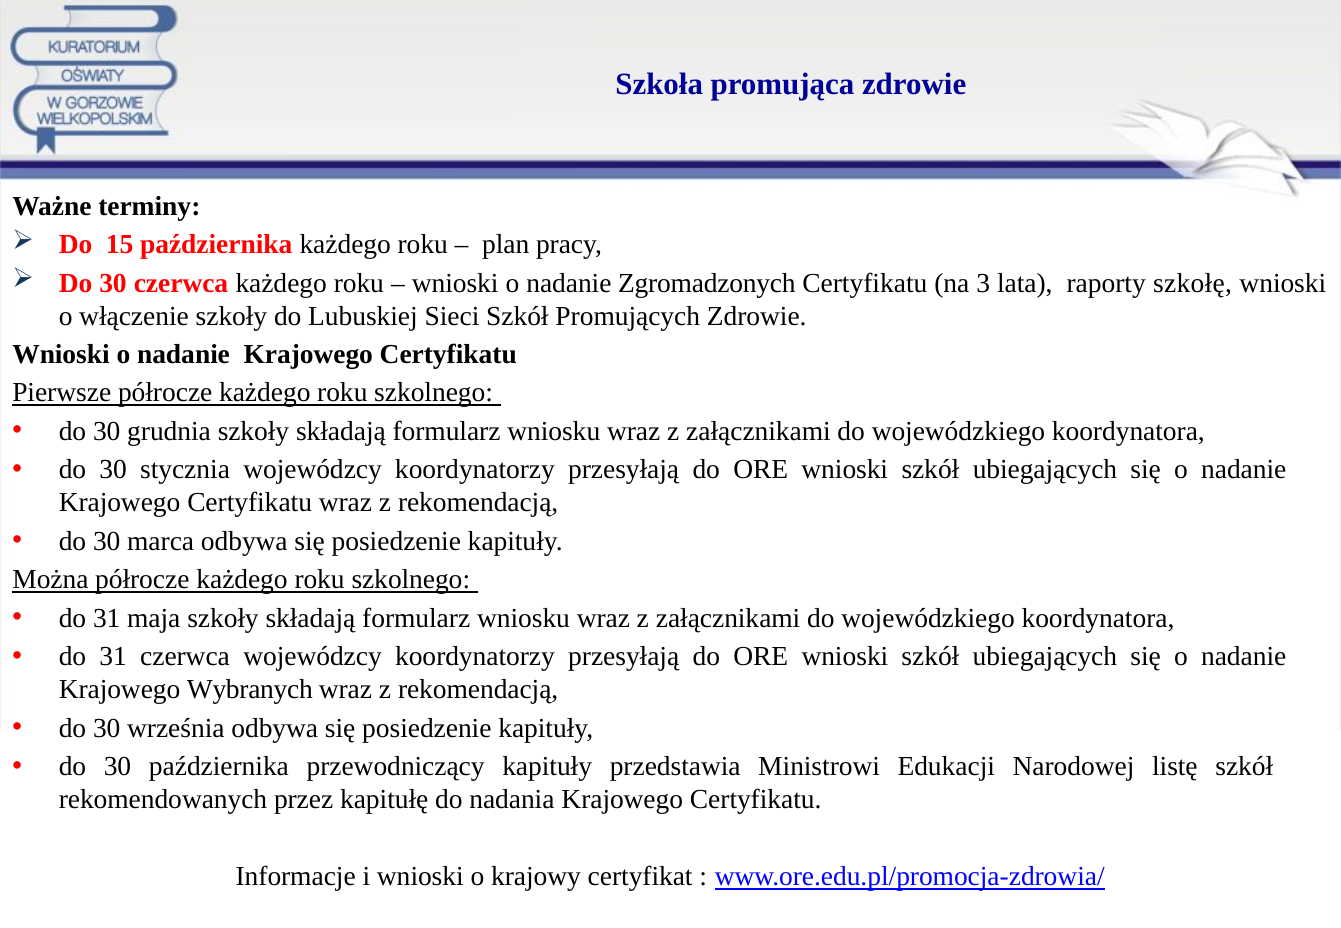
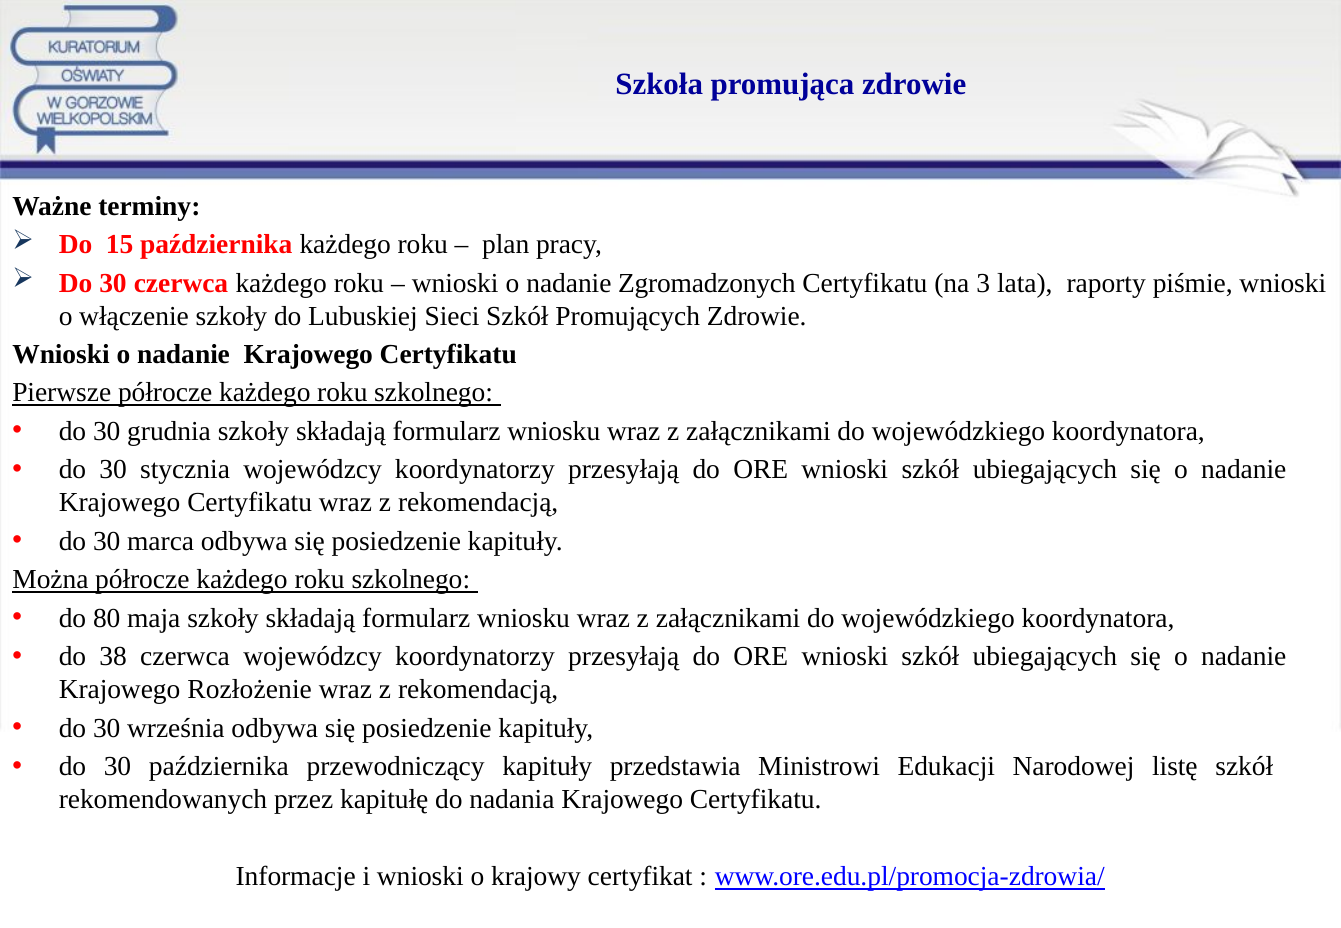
szkołę: szkołę -> piśmie
31 at (107, 619): 31 -> 80
31 at (113, 657): 31 -> 38
Wybranych: Wybranych -> Rozłożenie
